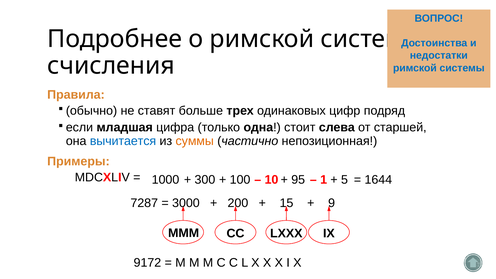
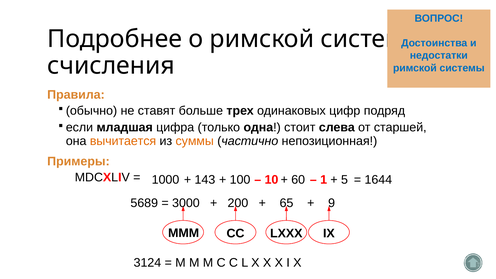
вычитается colour: blue -> orange
300: 300 -> 143
95: 95 -> 60
7287: 7287 -> 5689
15: 15 -> 65
9172: 9172 -> 3124
